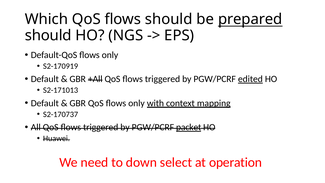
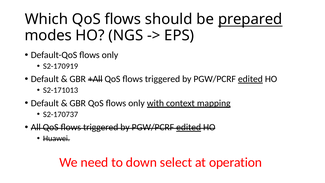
should at (48, 35): should -> modes
packet at (189, 127): packet -> edited
